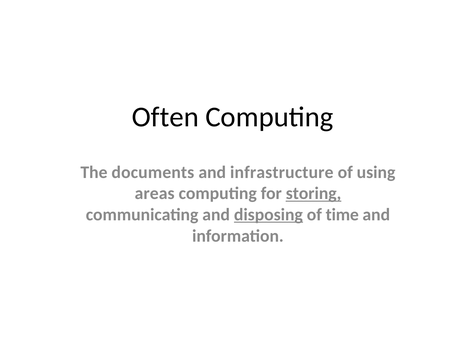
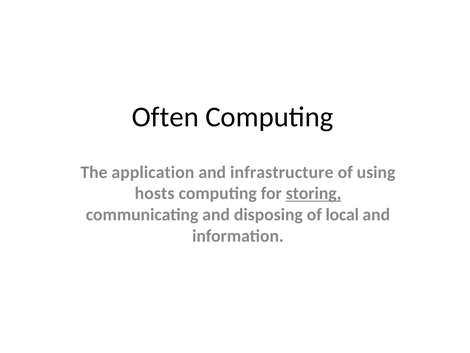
documents: documents -> application
areas: areas -> hosts
disposing underline: present -> none
time: time -> local
